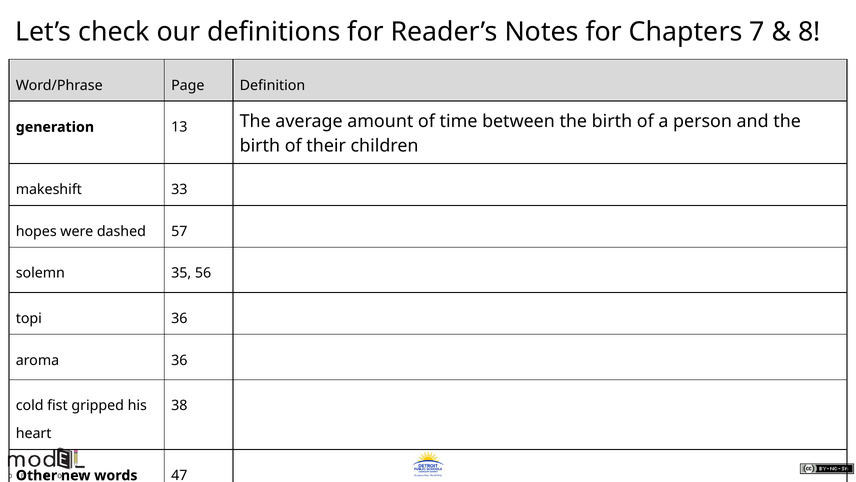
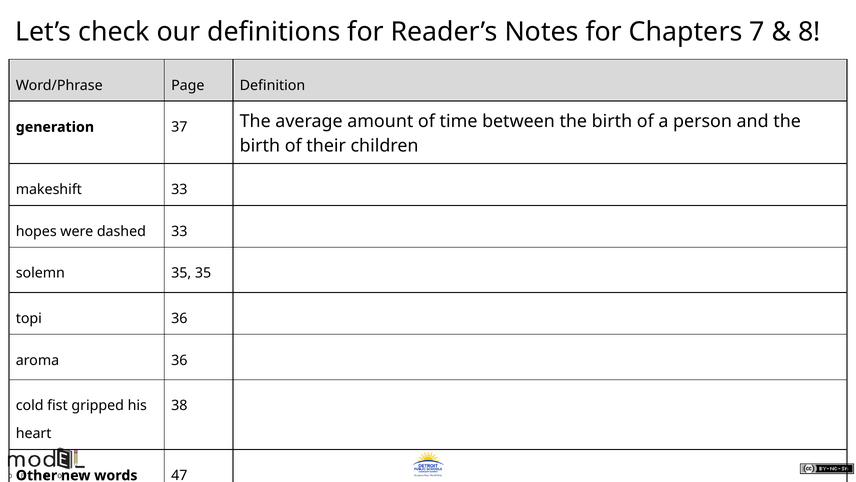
13: 13 -> 37
dashed 57: 57 -> 33
35 56: 56 -> 35
